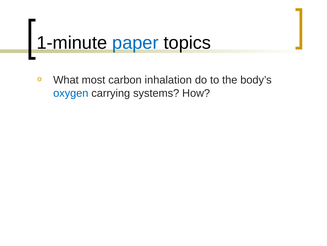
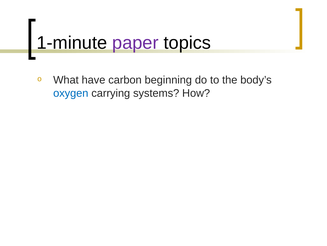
paper colour: blue -> purple
most: most -> have
inhalation: inhalation -> beginning
